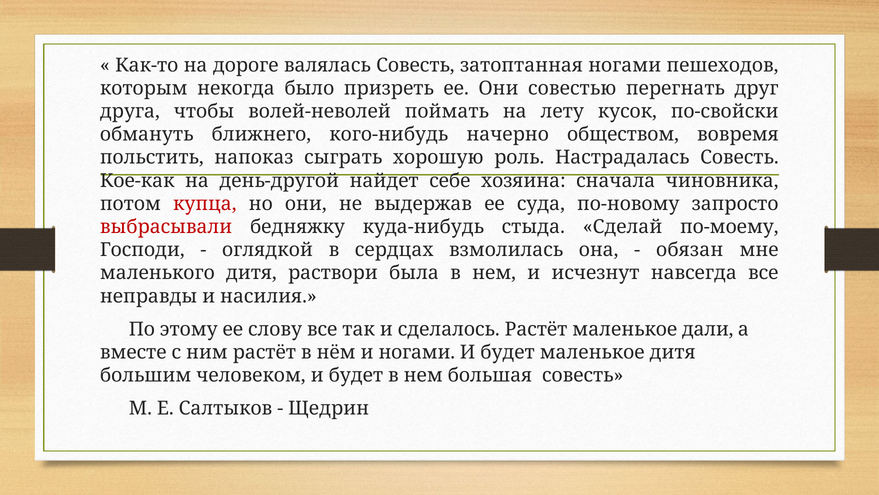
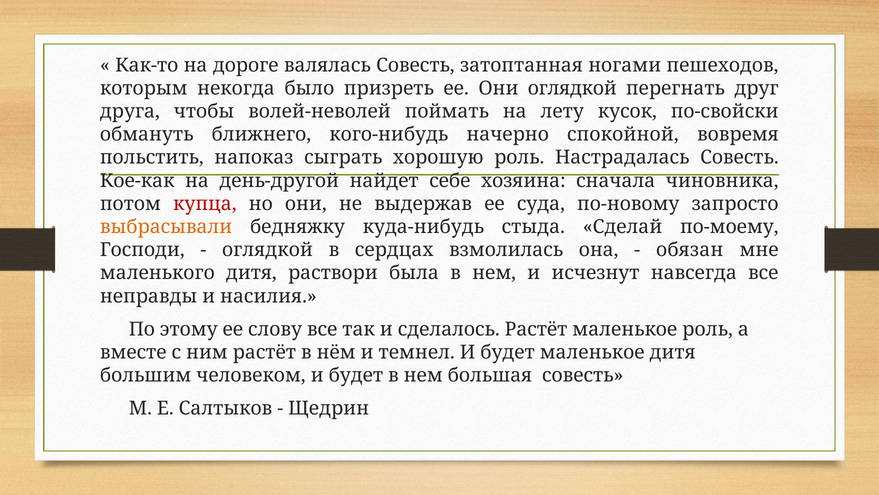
Они совестью: совестью -> оглядкой
обществом: обществом -> спокойной
выбрасывали colour: red -> orange
маленькое дали: дали -> роль
и ногами: ногами -> темнел
